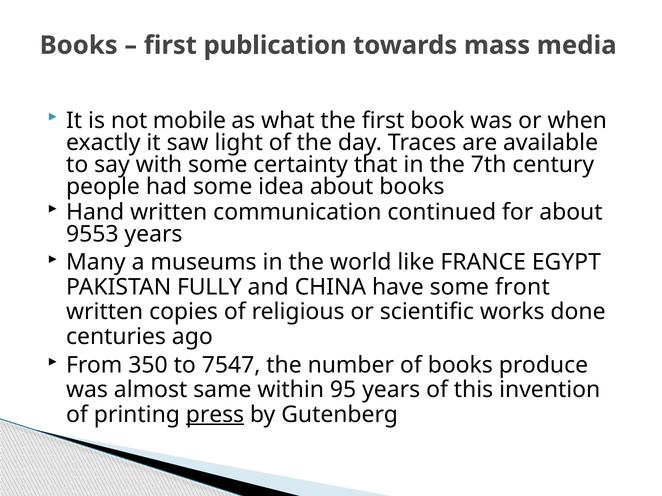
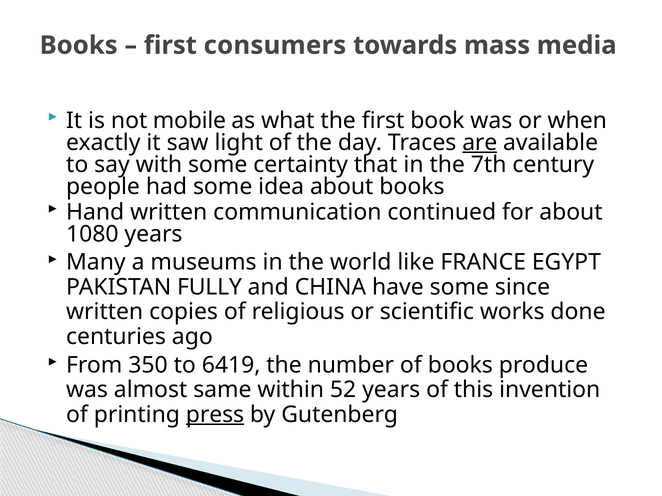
publication: publication -> consumers
are underline: none -> present
9553: 9553 -> 1080
front: front -> since
7547: 7547 -> 6419
95: 95 -> 52
